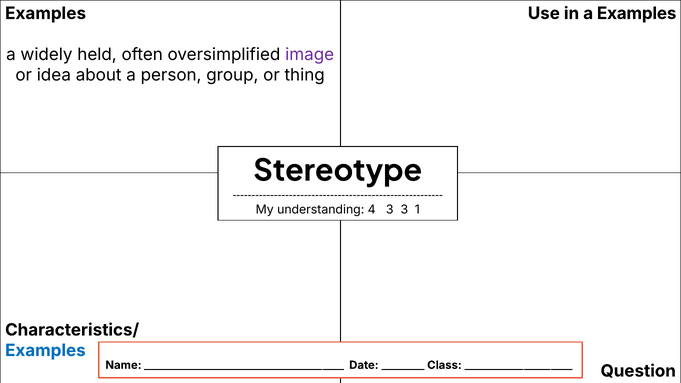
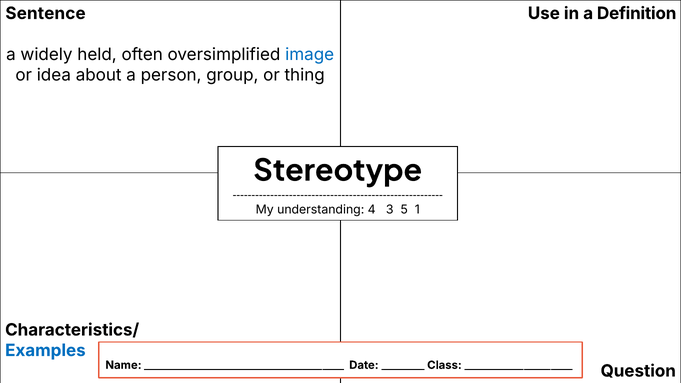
Examples at (46, 13): Examples -> Sentence
a Examples: Examples -> Definition
image colour: purple -> blue
3 3: 3 -> 5
